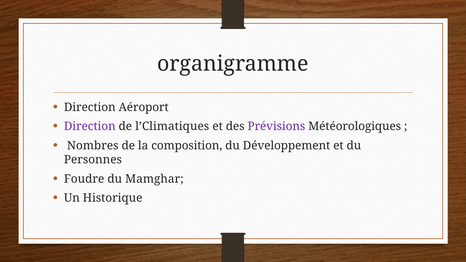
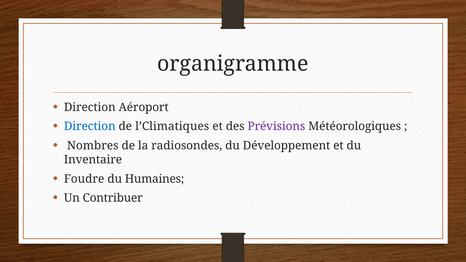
Direction at (90, 127) colour: purple -> blue
composition: composition -> radiosondes
Personnes: Personnes -> Inventaire
Mamghar: Mamghar -> Humaines
Historique: Historique -> Contribuer
